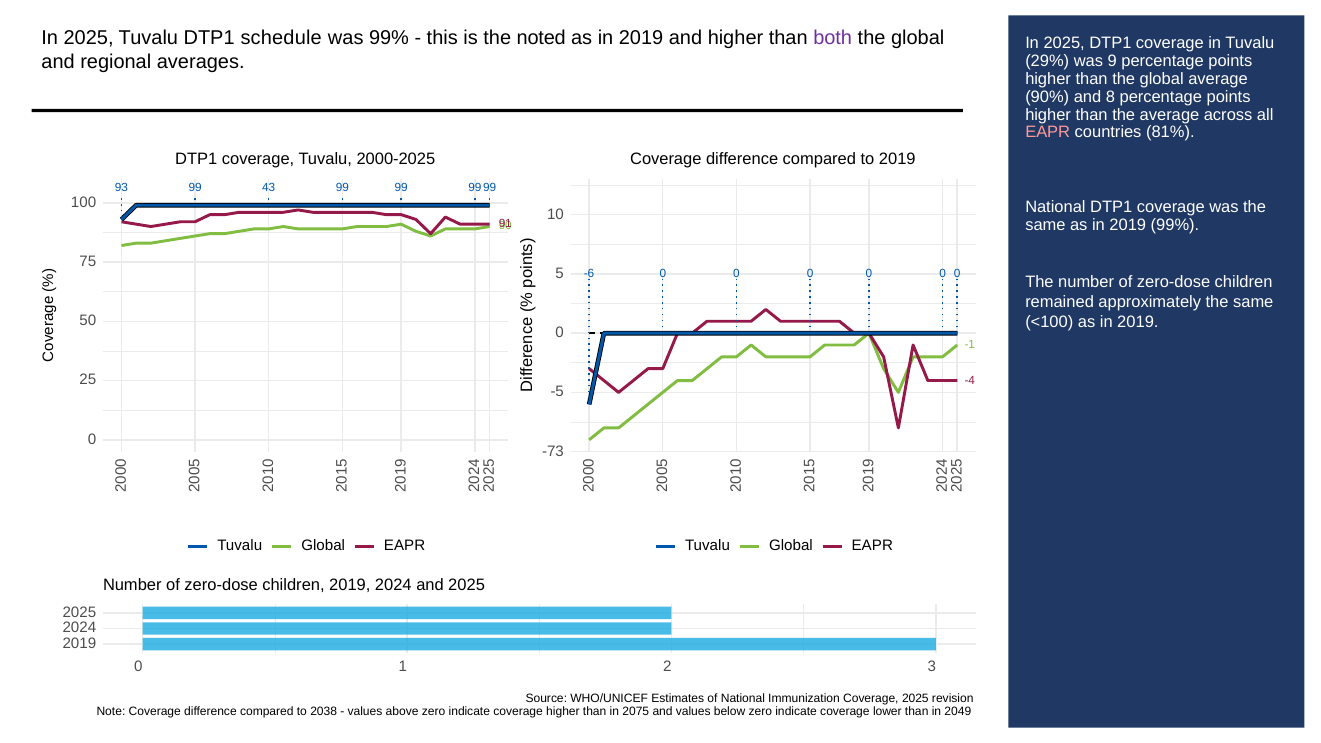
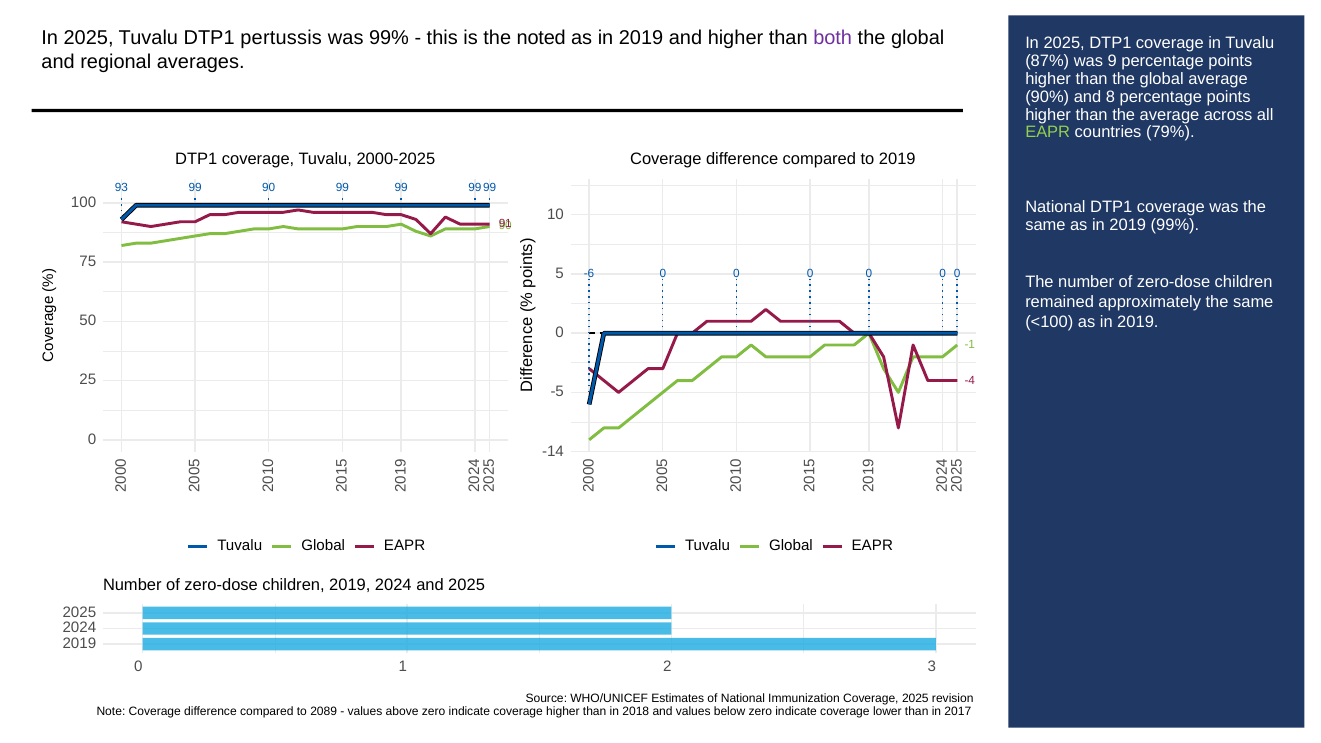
schedule: schedule -> pertussis
29%: 29% -> 87%
EAPR at (1048, 133) colour: pink -> light green
81%: 81% -> 79%
99 43: 43 -> 90
-73: -73 -> -14
2038: 2038 -> 2089
2075: 2075 -> 2018
2049: 2049 -> 2017
